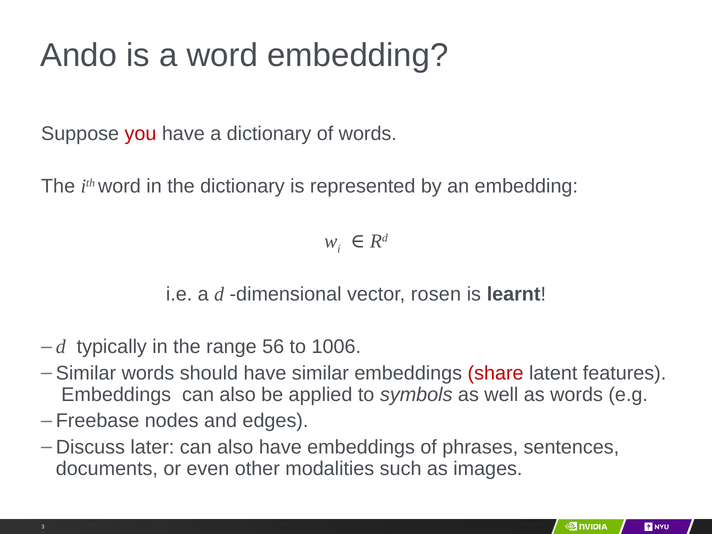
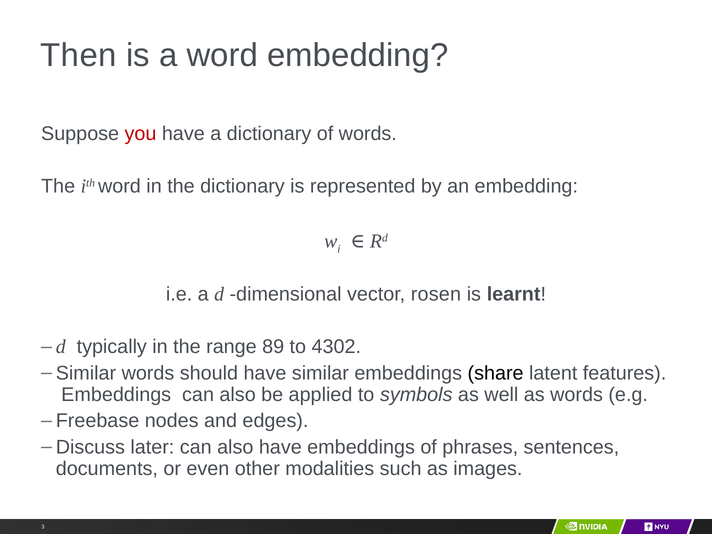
Ando: Ando -> Then
56: 56 -> 89
1006: 1006 -> 4302
share colour: red -> black
